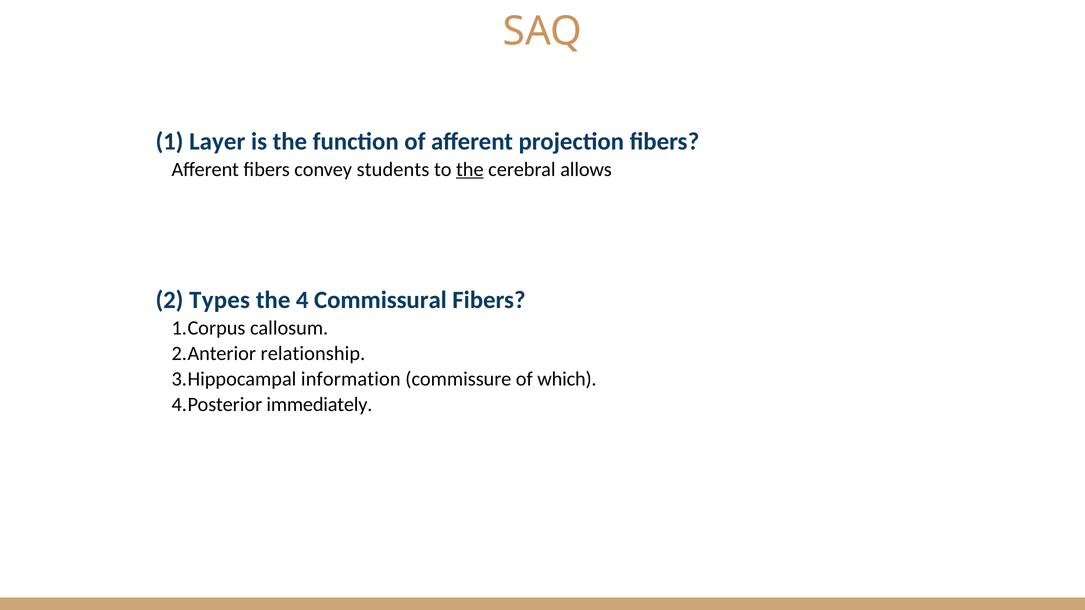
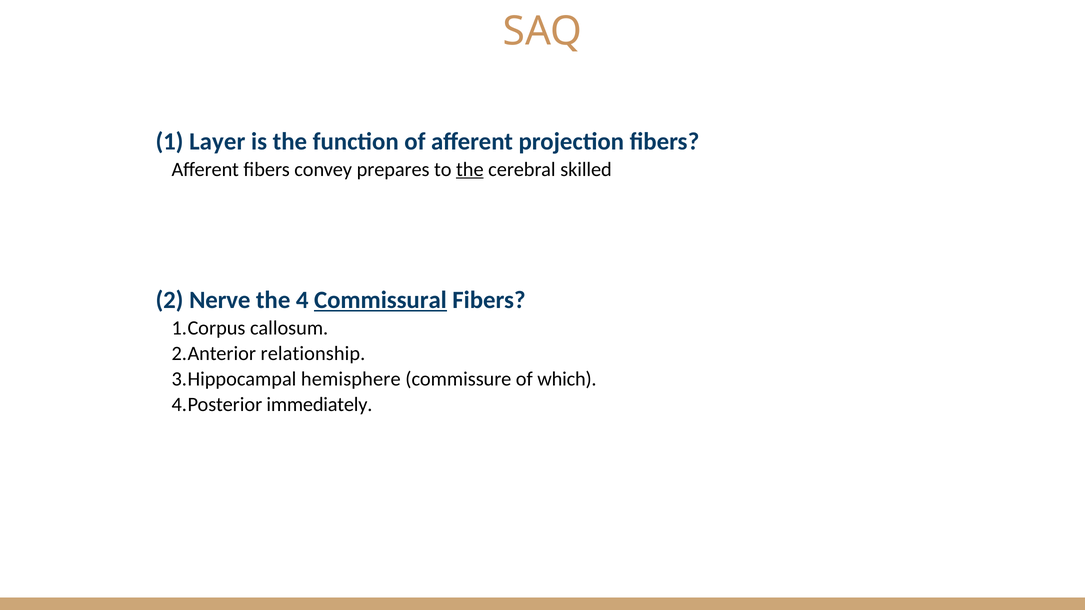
students: students -> prepares
allows: allows -> skilled
Types: Types -> Nerve
Commissural underline: none -> present
information: information -> hemisphere
